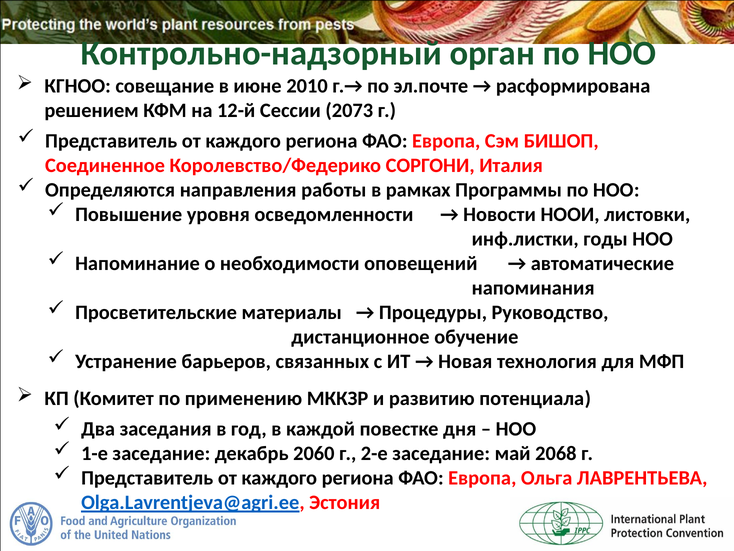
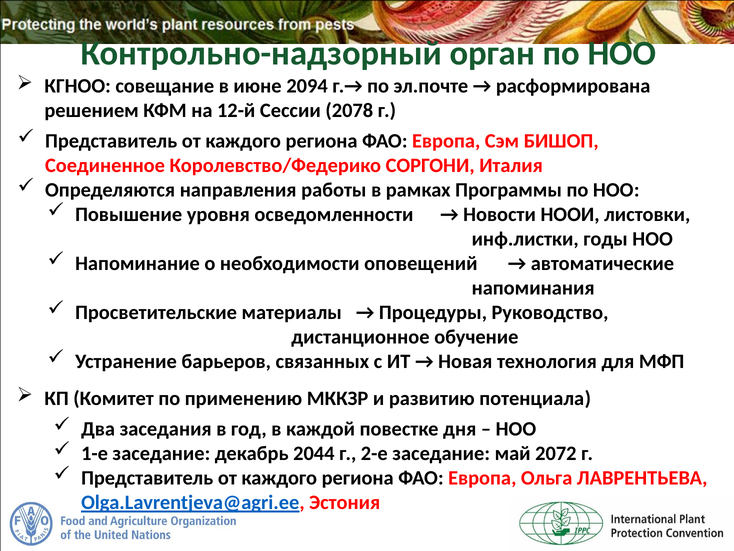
2010: 2010 -> 2094
2073: 2073 -> 2078
2060: 2060 -> 2044
2068: 2068 -> 2072
